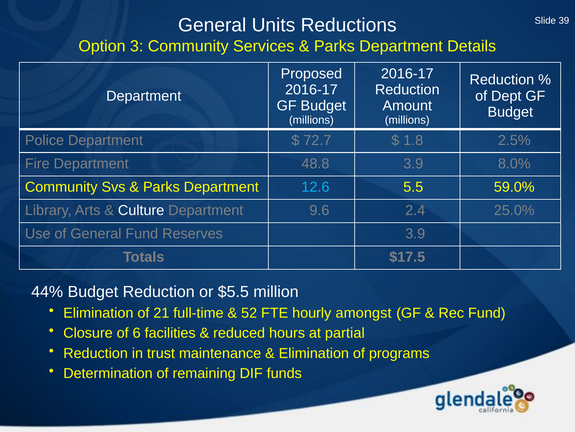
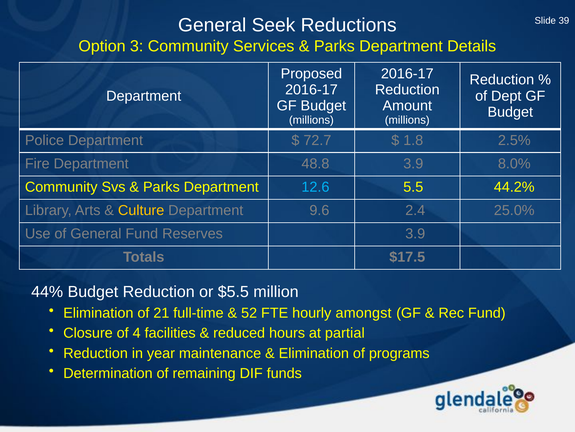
Units: Units -> Seek
59.0%: 59.0% -> 44.2%
Culture colour: white -> yellow
6: 6 -> 4
trust: trust -> year
